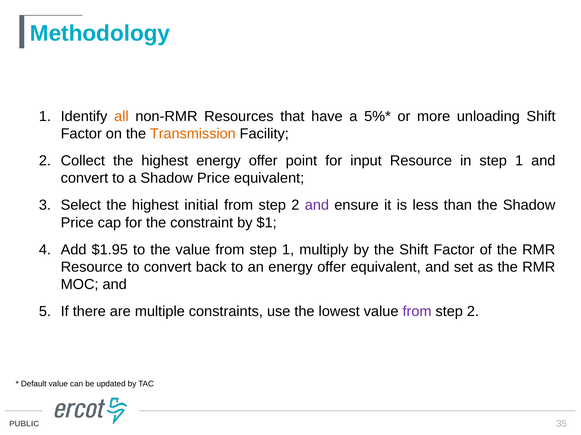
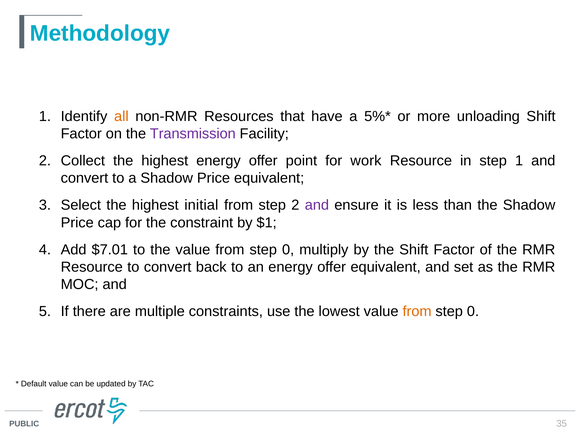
Transmission colour: orange -> purple
input: input -> work
$1.95: $1.95 -> $7.01
1 at (288, 250): 1 -> 0
from at (417, 312) colour: purple -> orange
2 at (473, 312): 2 -> 0
